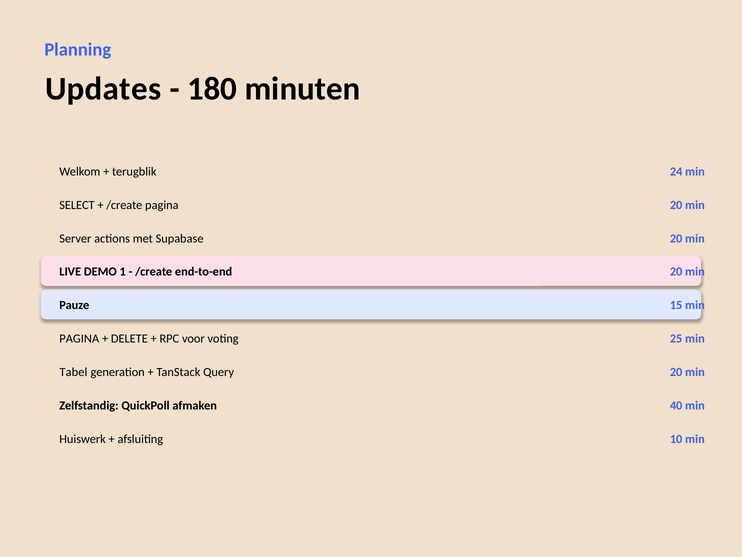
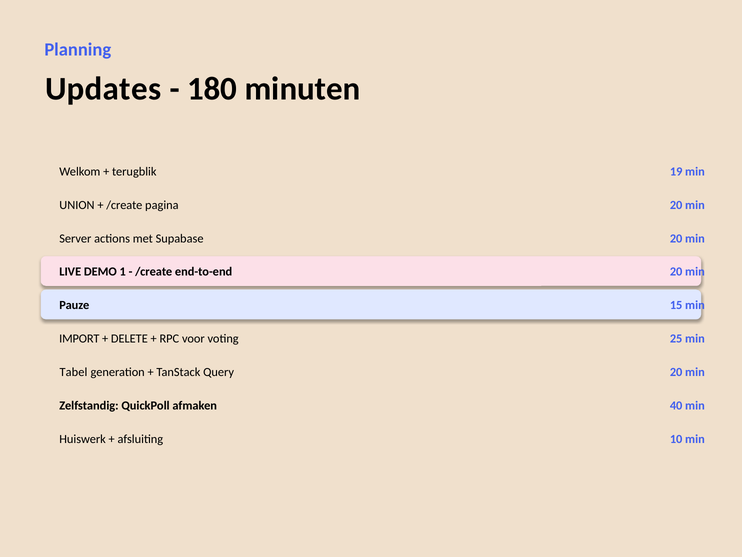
24: 24 -> 19
SELECT: SELECT -> UNION
PAGINA at (79, 338): PAGINA -> IMPORT
